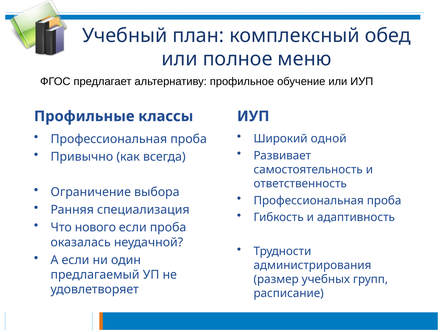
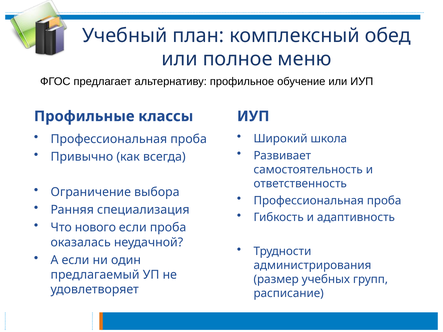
одной: одной -> школа
